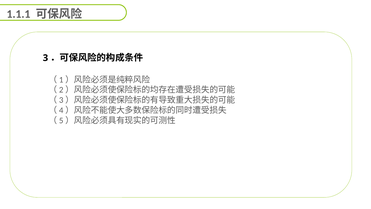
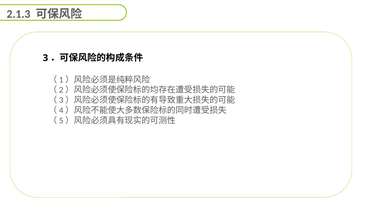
1.1.1: 1.1.1 -> 2.1.3
